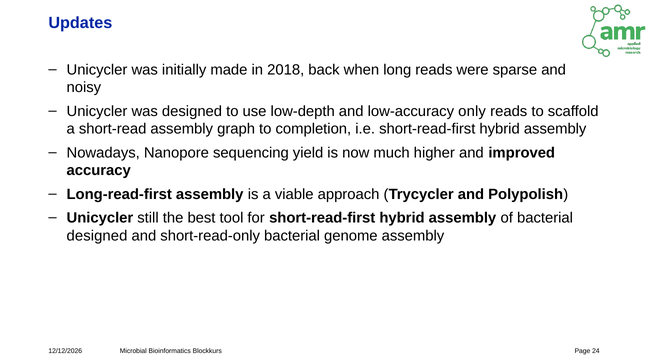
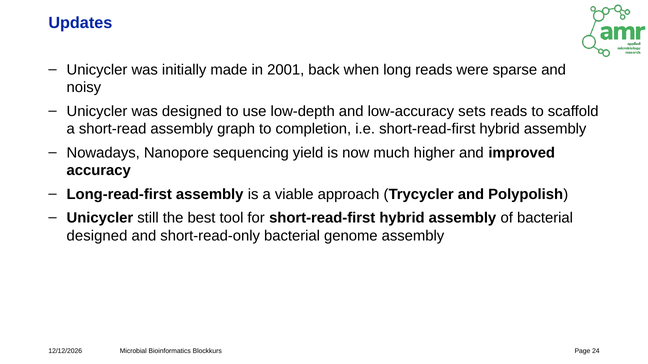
2018: 2018 -> 2001
only: only -> sets
